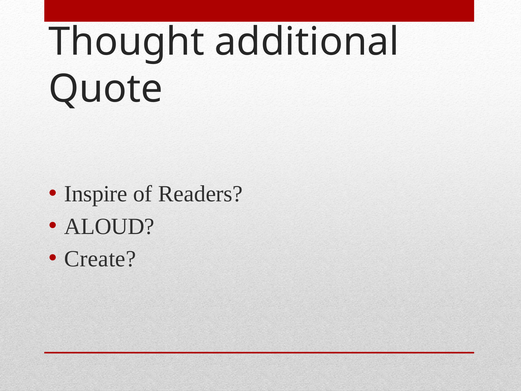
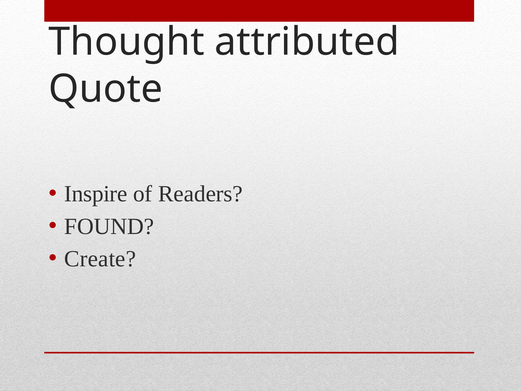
additional: additional -> attributed
ALOUD: ALOUD -> FOUND
